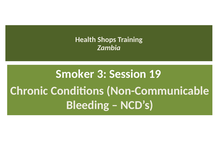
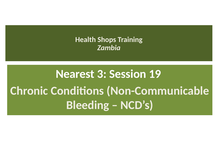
Smoker: Smoker -> Nearest
